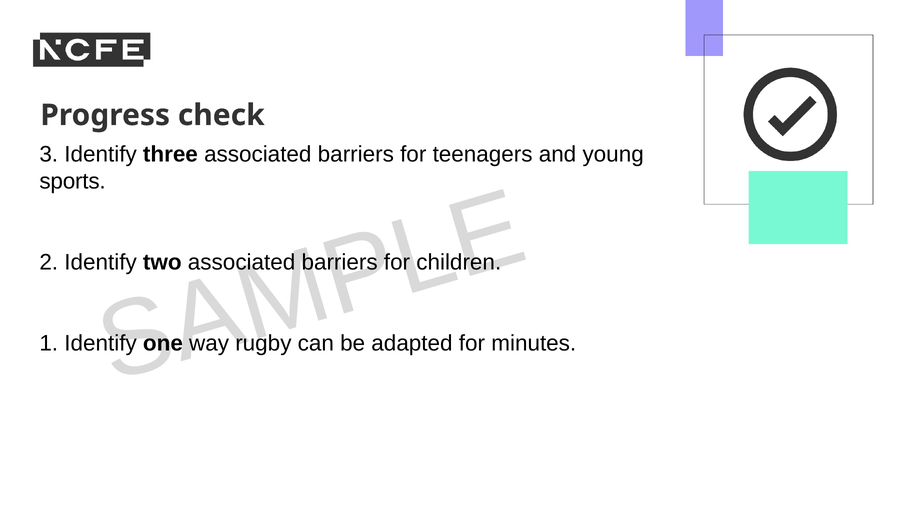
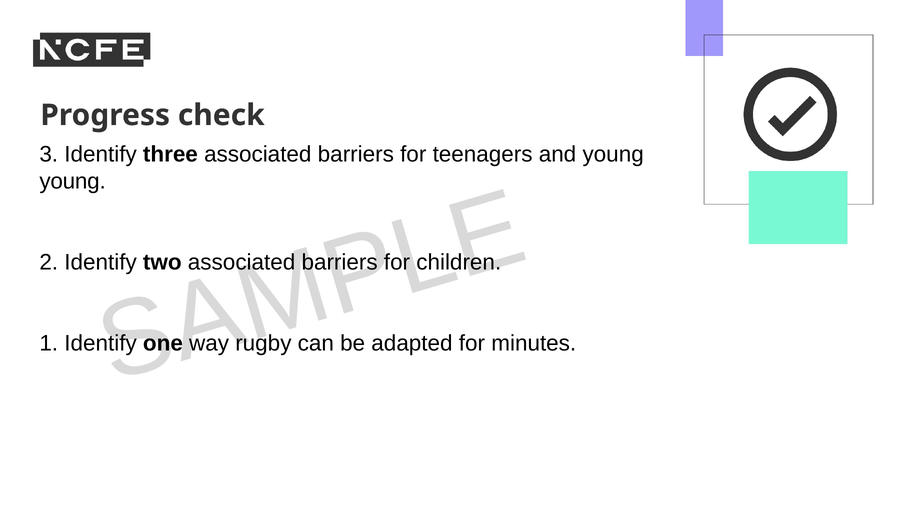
sports at (73, 181): sports -> young
